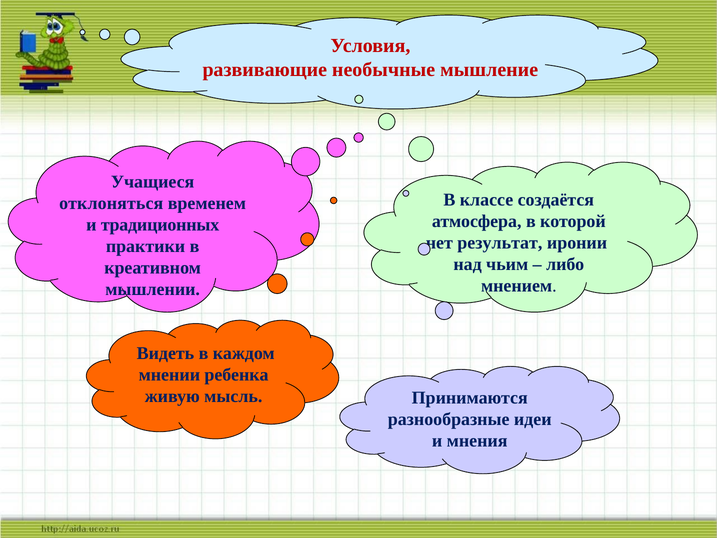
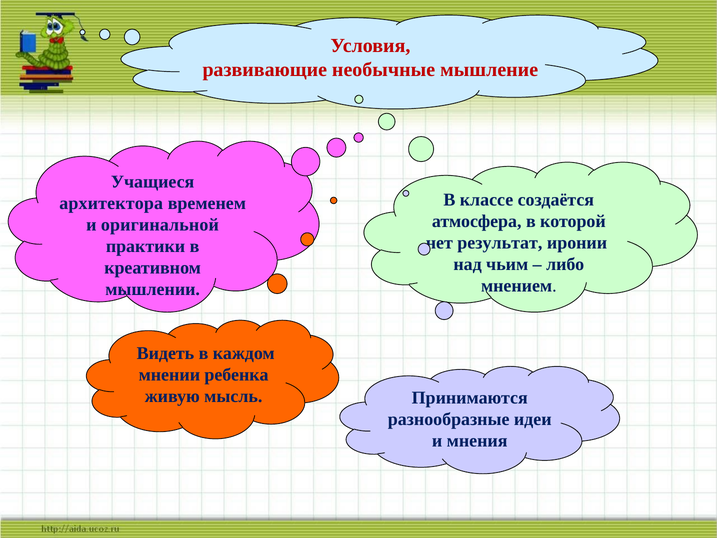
отклоняться: отклоняться -> архитектора
традиционных: традиционных -> оригинальной
